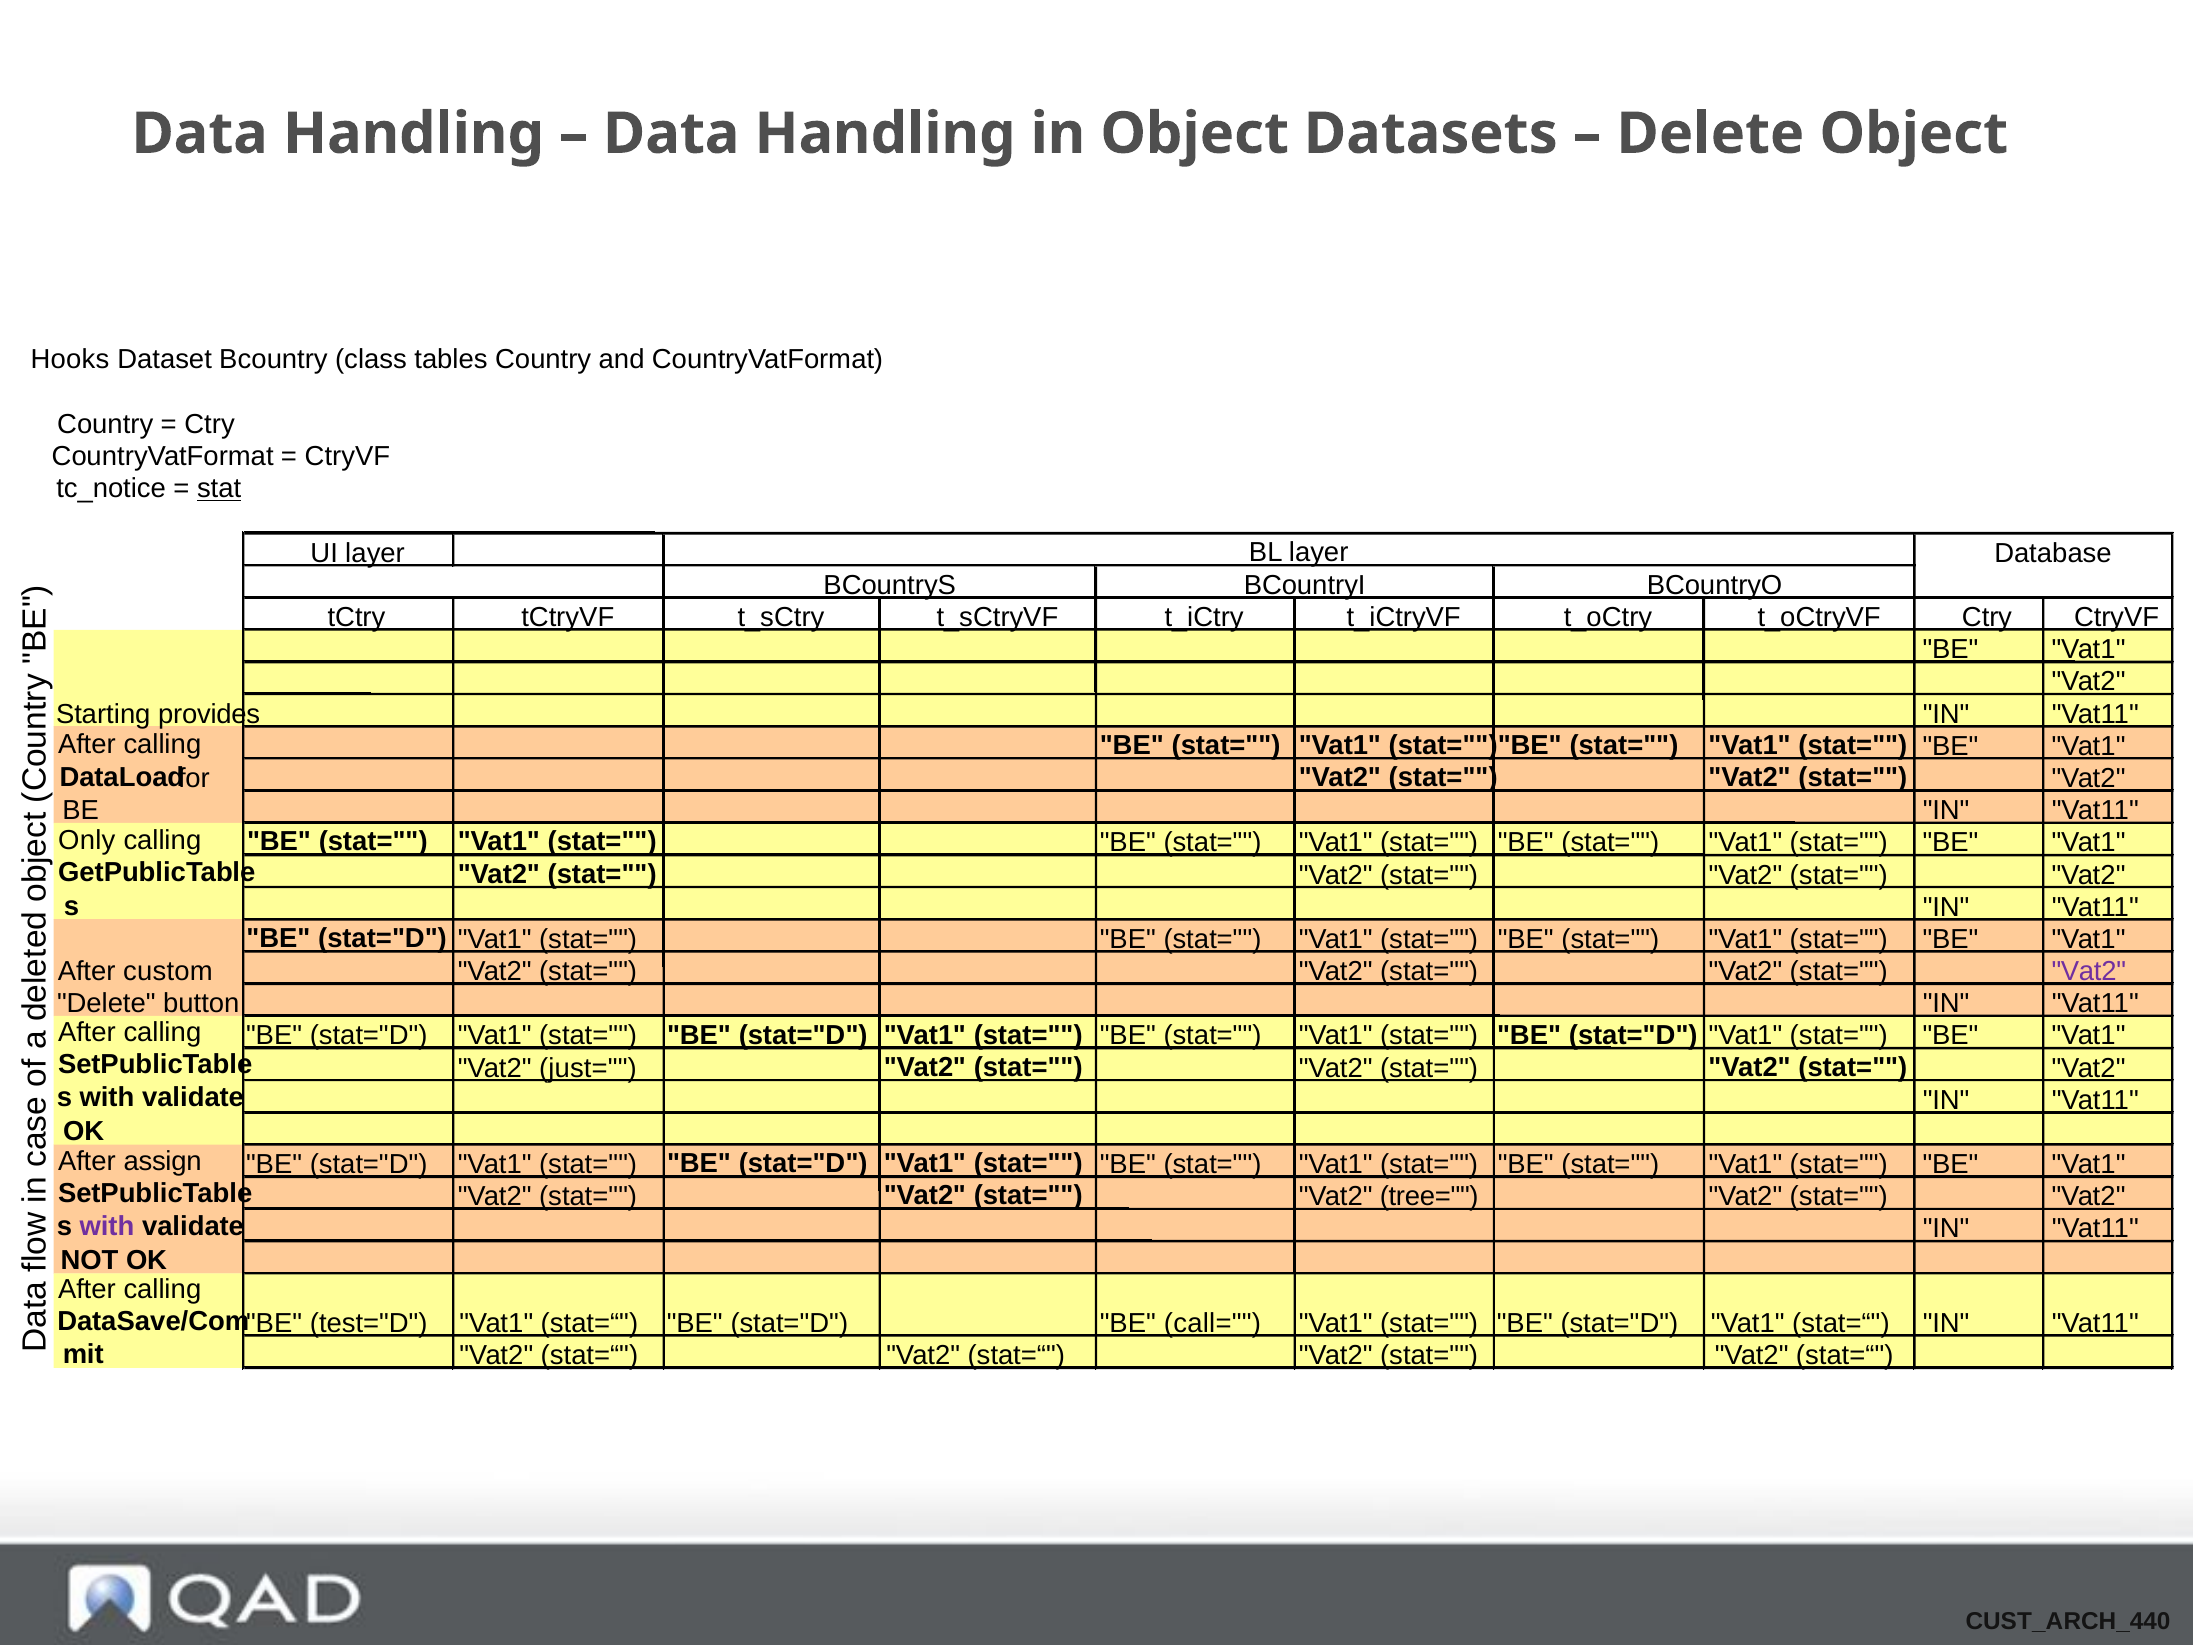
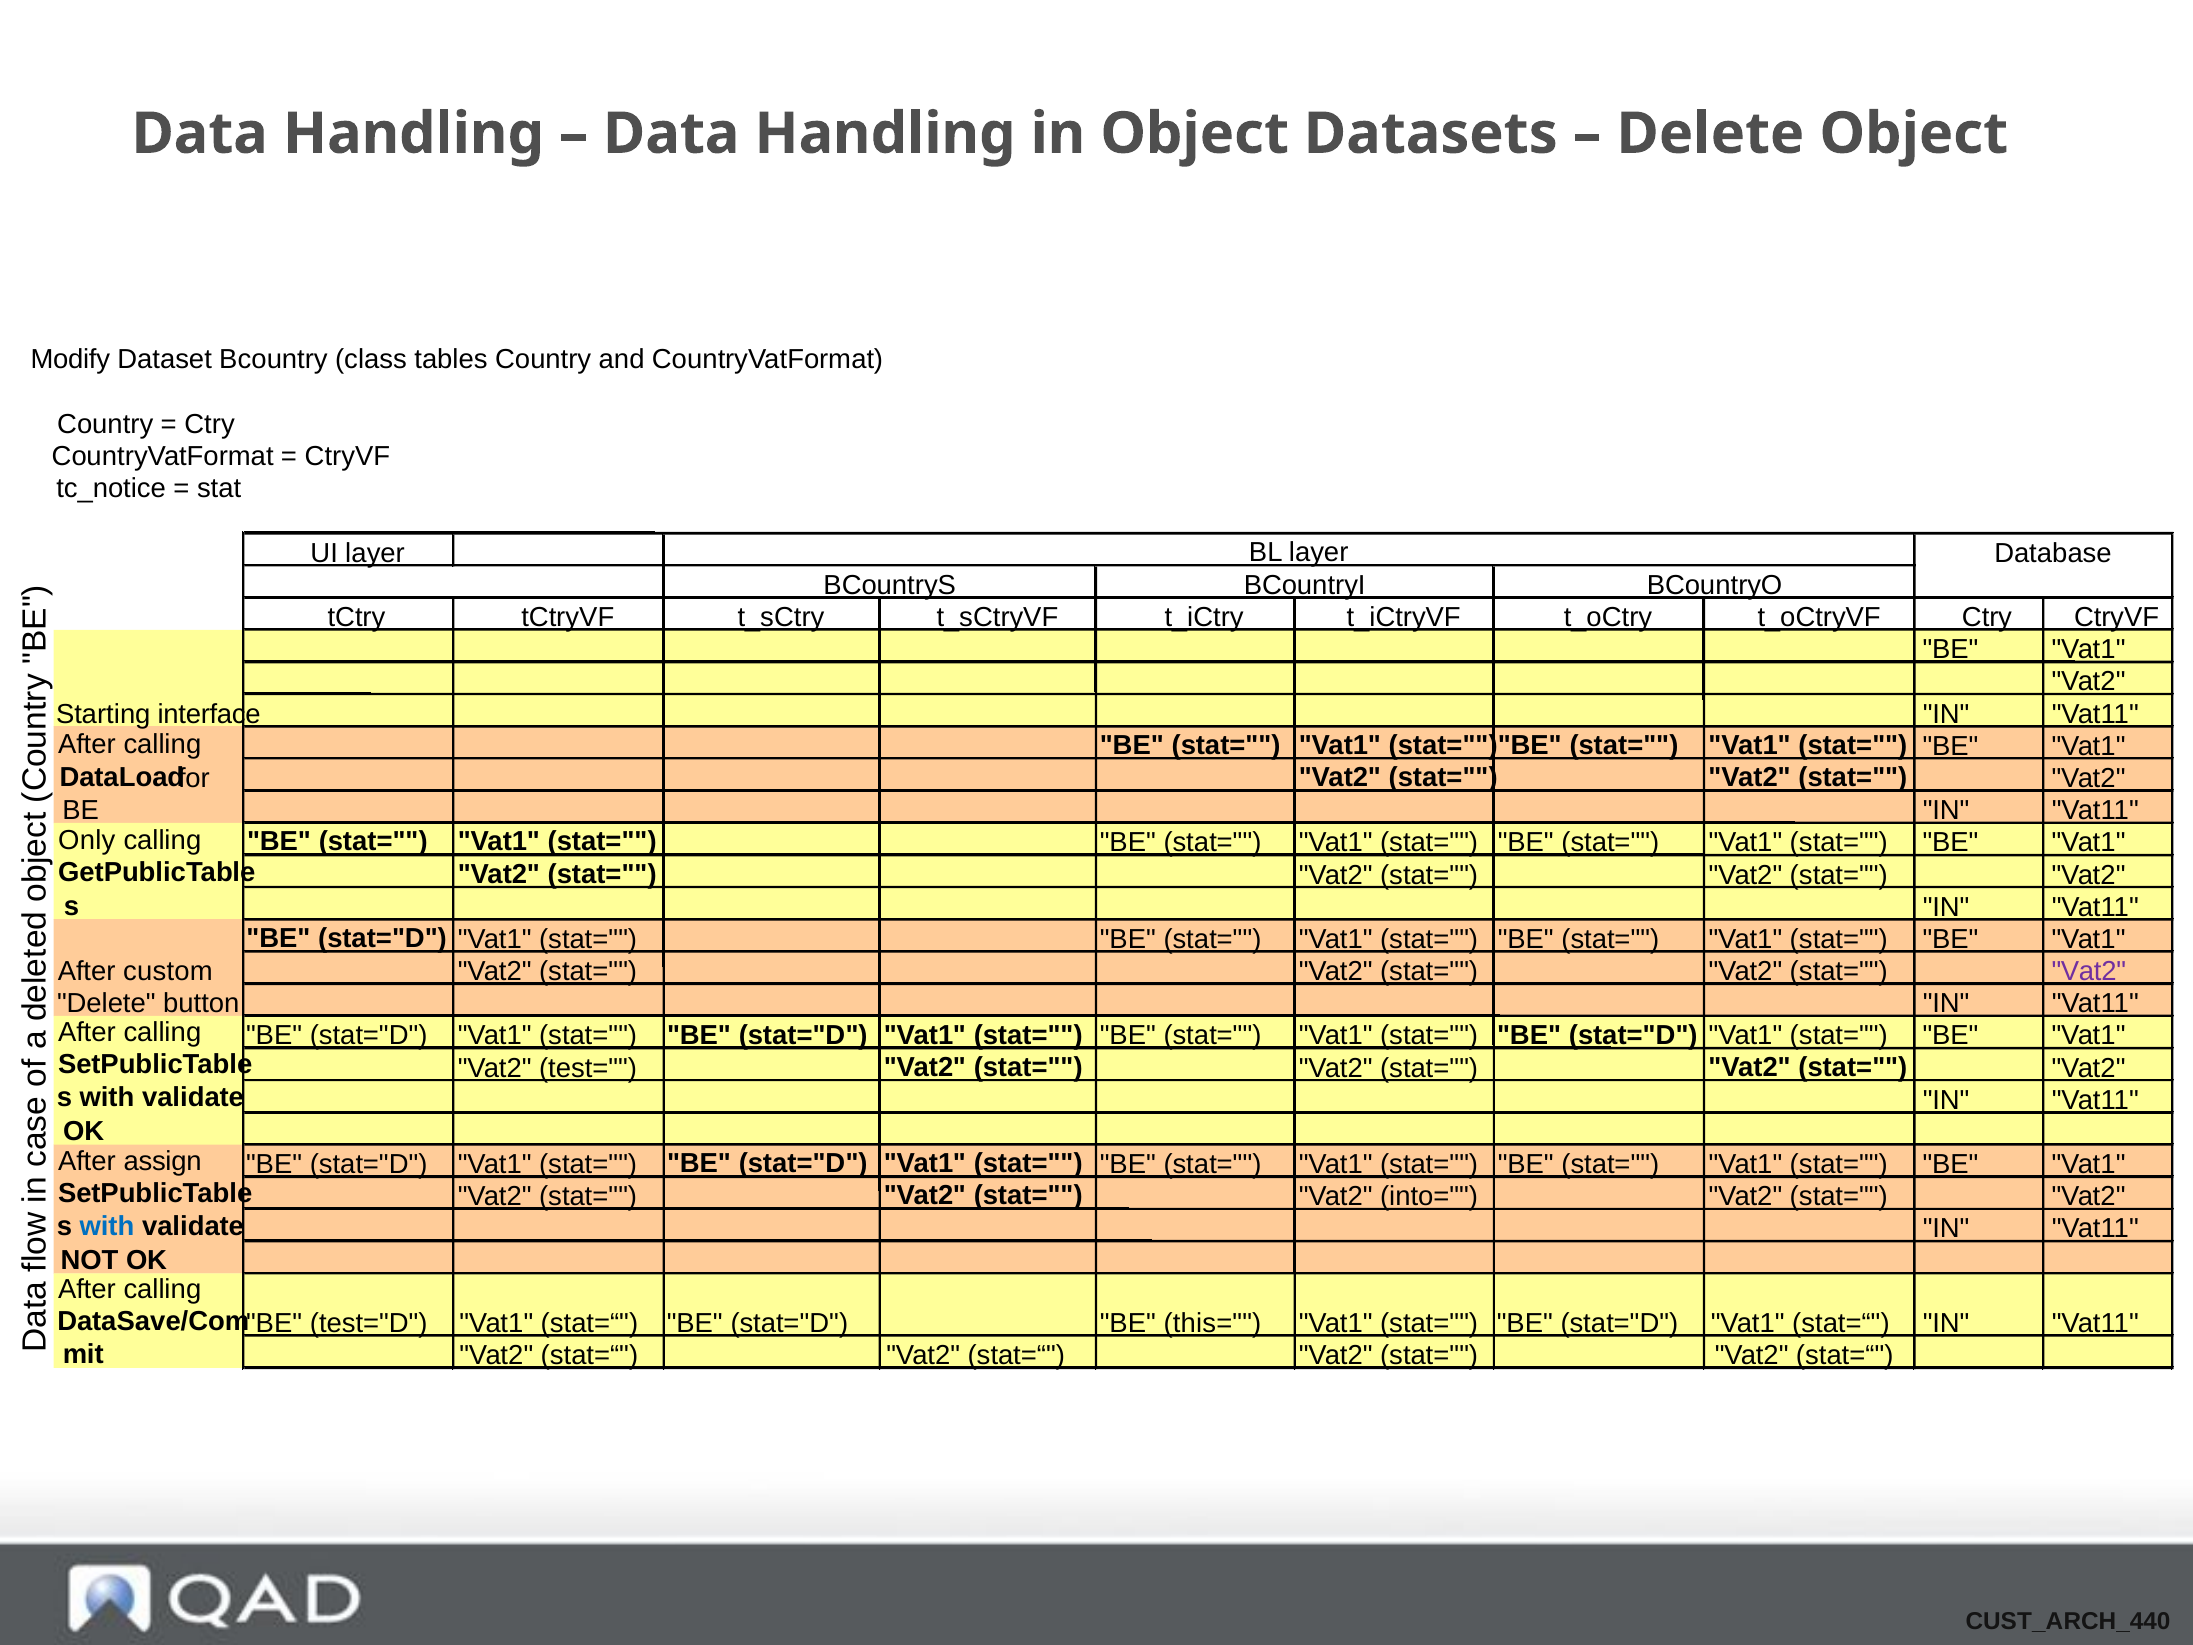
Hooks: Hooks -> Modify
stat underline: present -> none
provides: provides -> interface
just=: just= -> test=
tree=: tree= -> into=
with at (107, 1226) colour: purple -> blue
call=: call= -> this=
